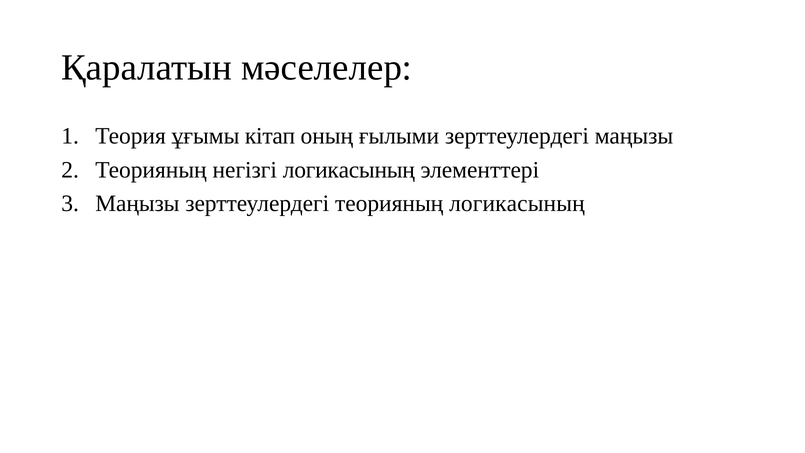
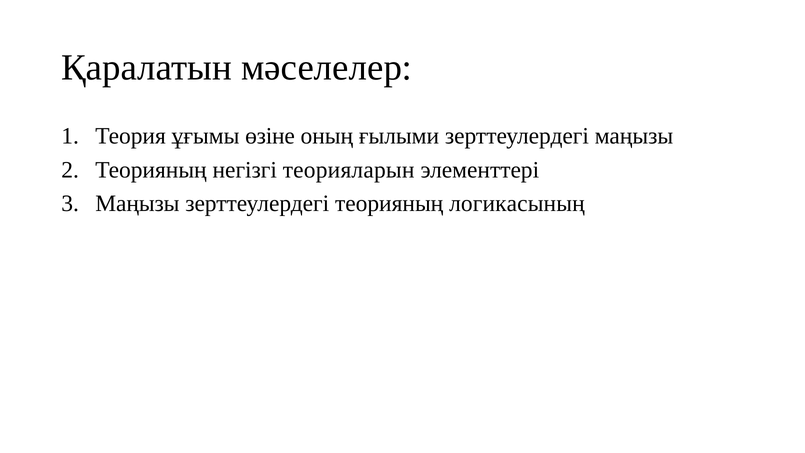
кітап: кітап -> өзіне
негізгі логикасының: логикасының -> теорияларын
